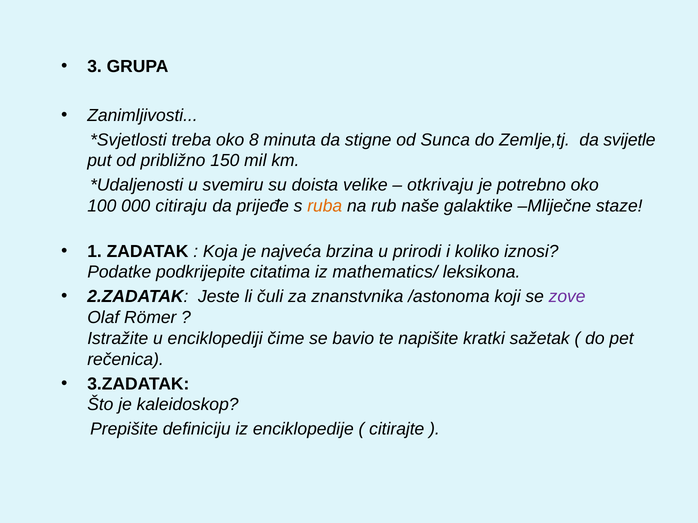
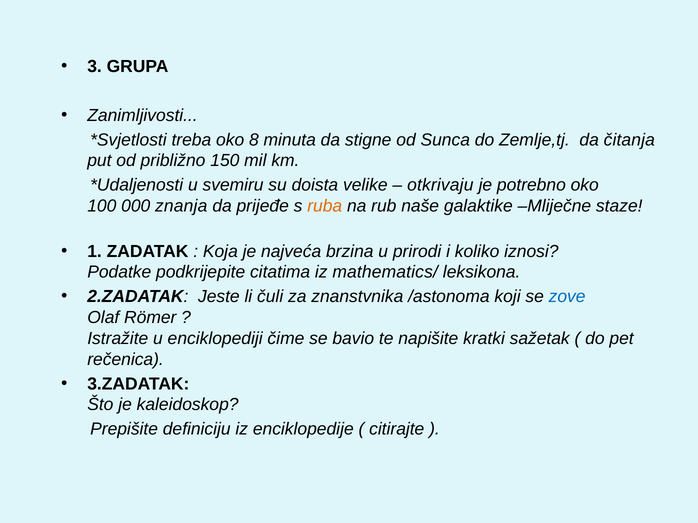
svijetle: svijetle -> čitanja
citiraju: citiraju -> znanja
zove colour: purple -> blue
